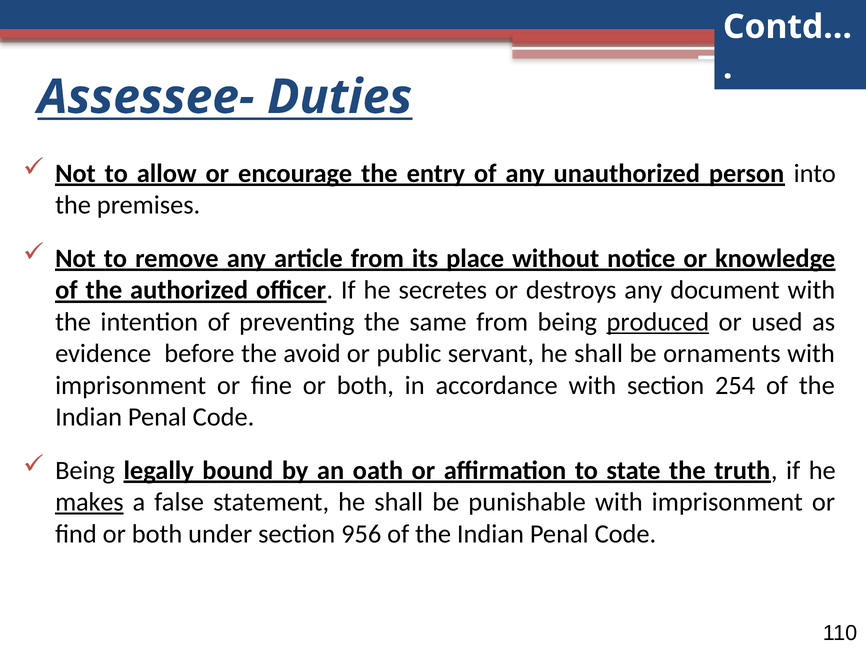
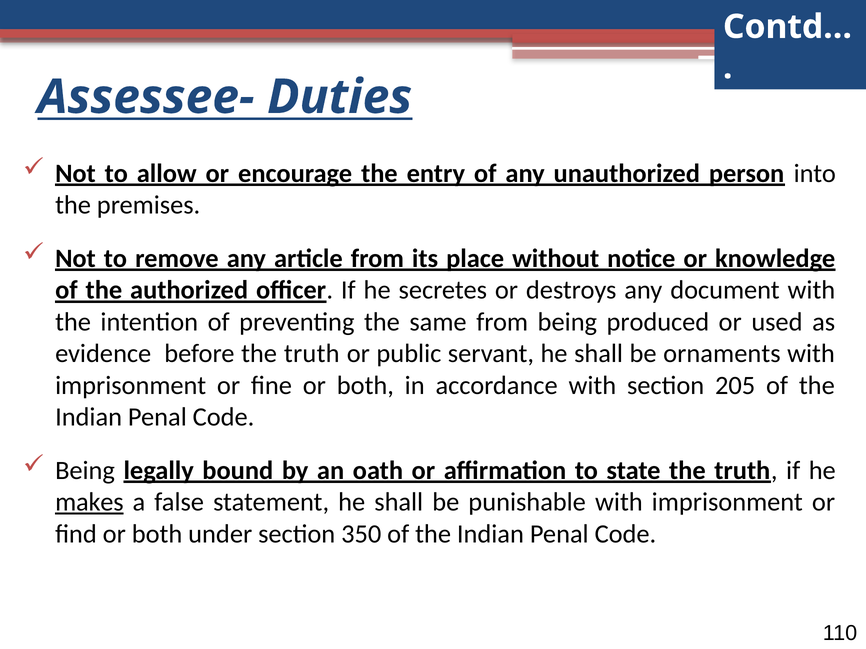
produced underline: present -> none
before the avoid: avoid -> truth
254: 254 -> 205
956: 956 -> 350
